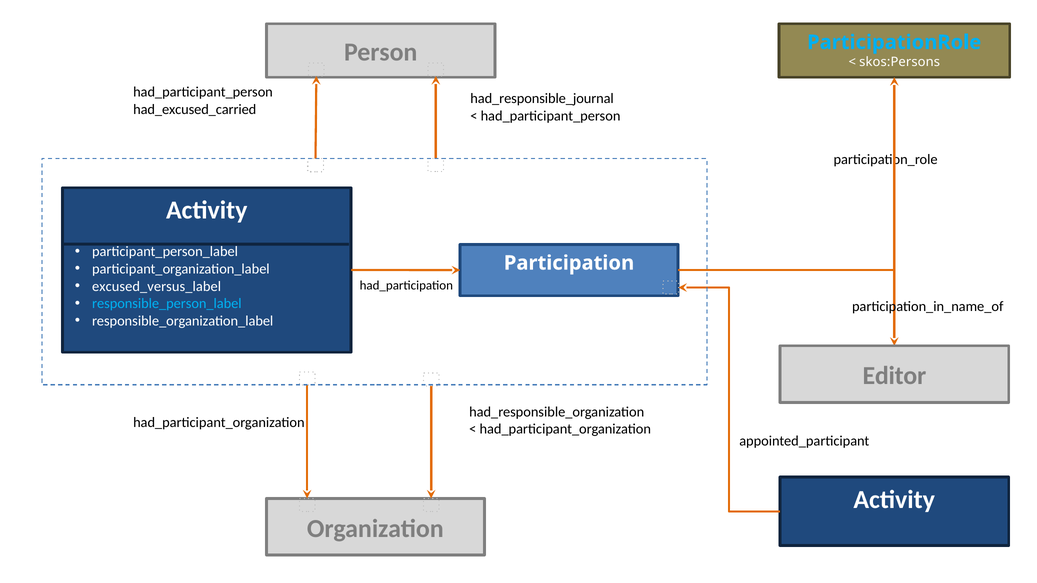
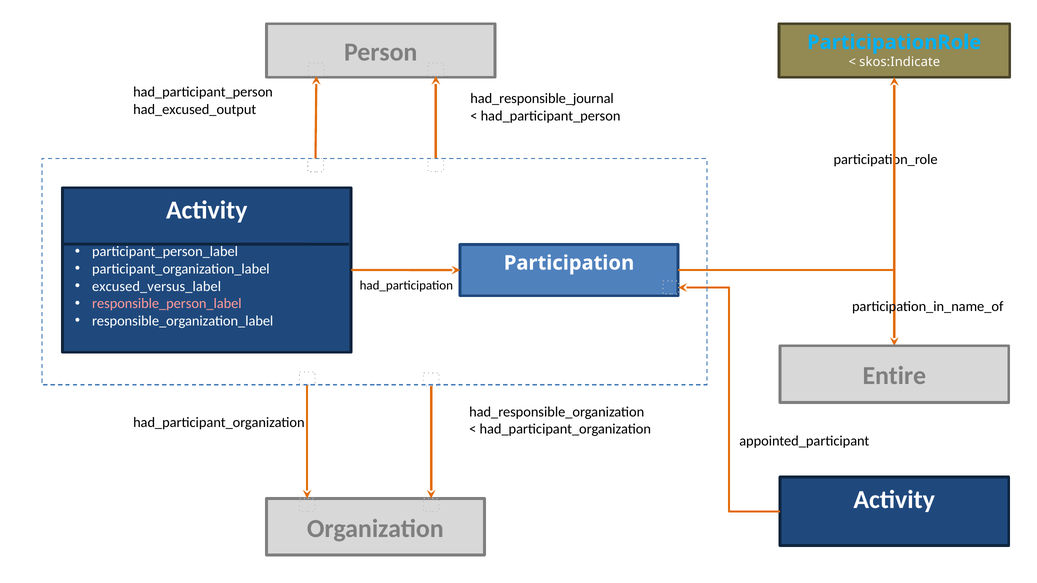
skos:Persons: skos:Persons -> skos:Indicate
had_excused_carried: had_excused_carried -> had_excused_output
responsible_person_label colour: light blue -> pink
Editor: Editor -> Entire
